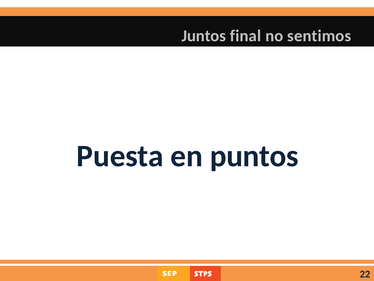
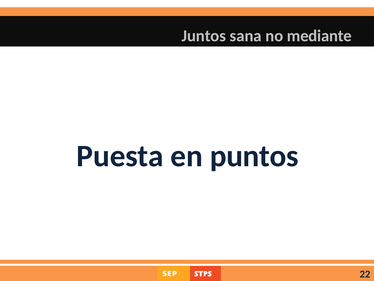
final: final -> sana
sentimos: sentimos -> mediante
